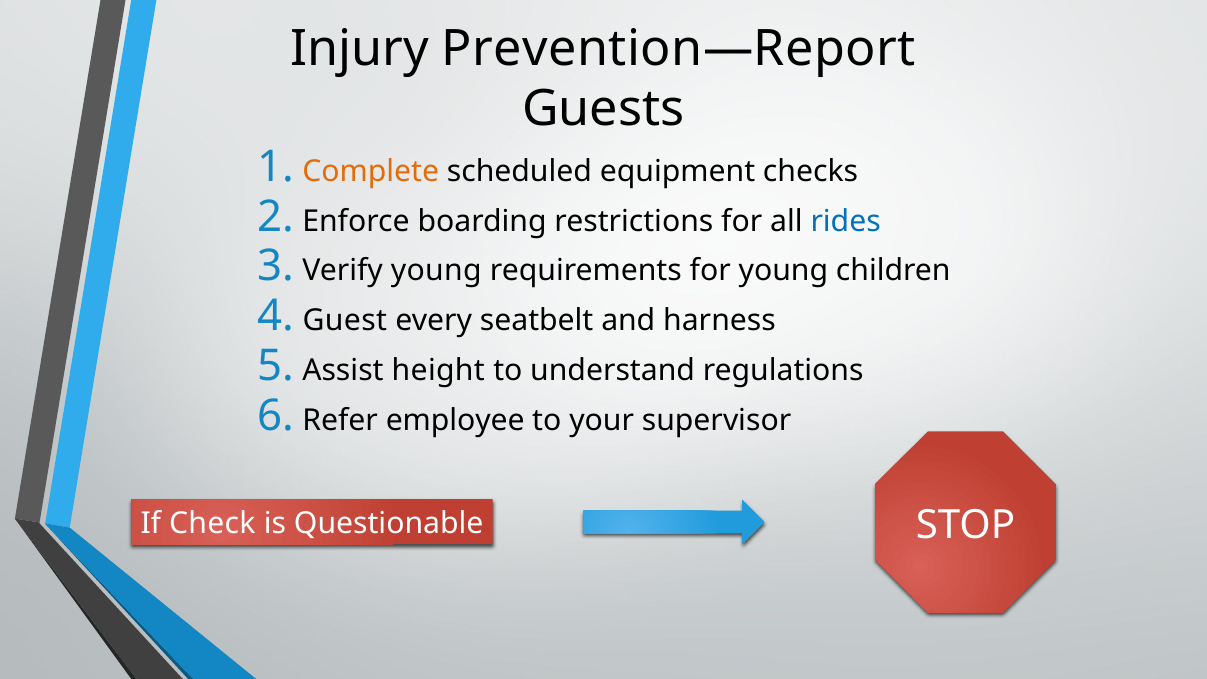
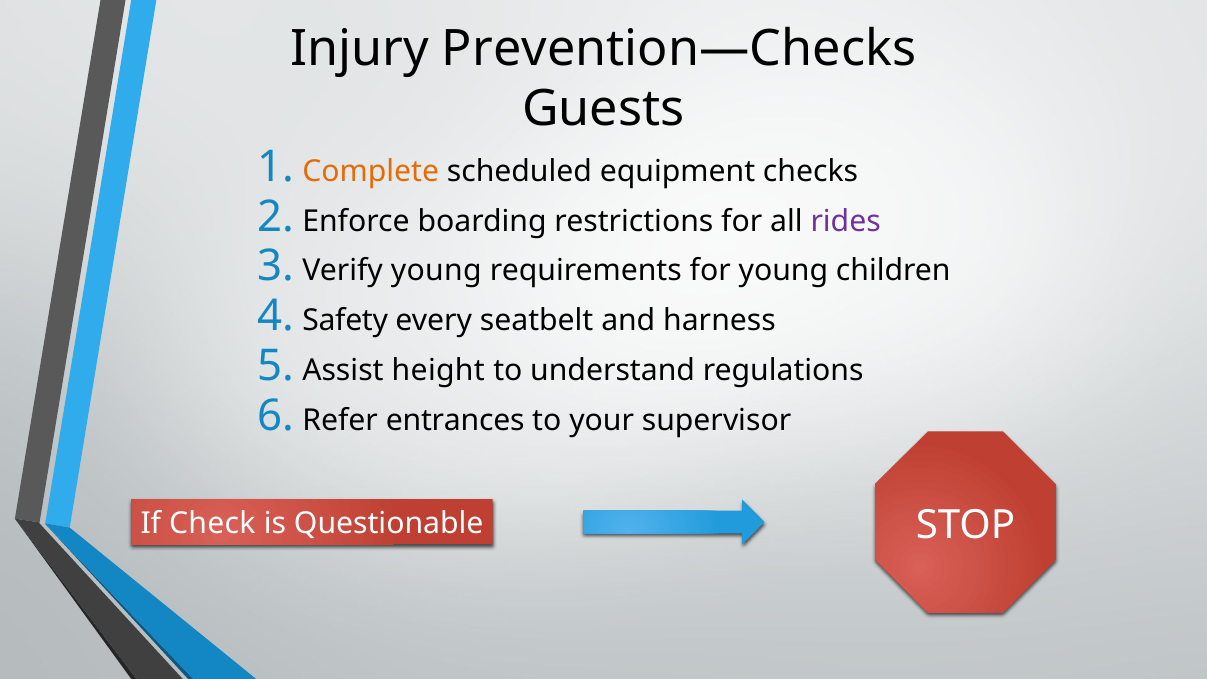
Prevention—Report: Prevention—Report -> Prevention—Checks
rides colour: blue -> purple
Guest: Guest -> Safety
employee: employee -> entrances
